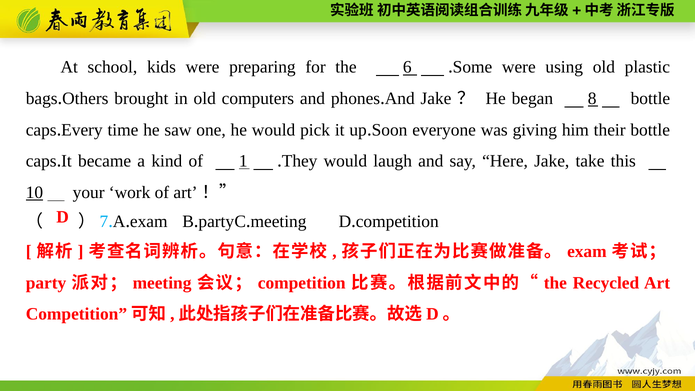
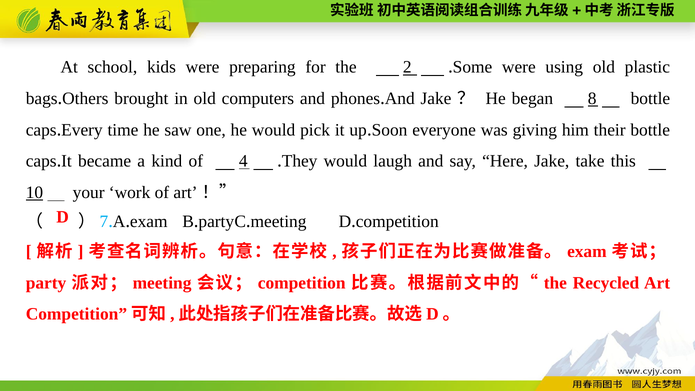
6: 6 -> 2
1: 1 -> 4
